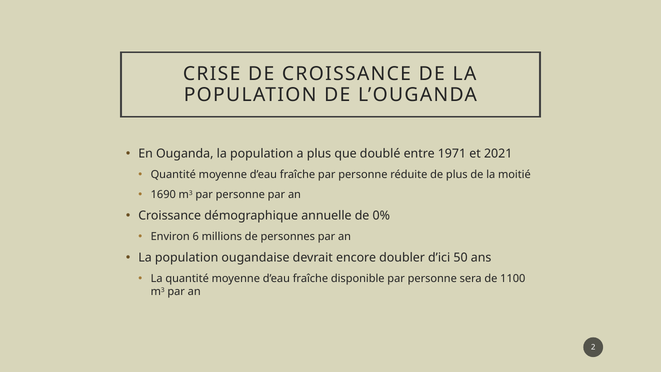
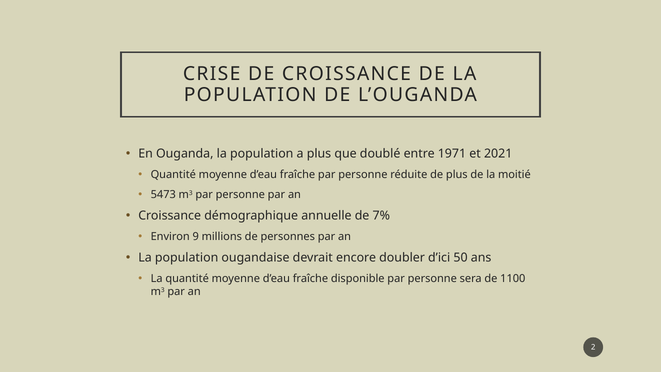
1690: 1690 -> 5473
0%: 0% -> 7%
6: 6 -> 9
